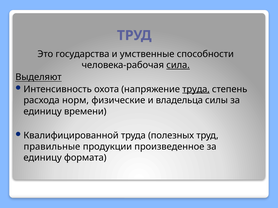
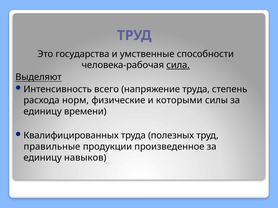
охота: охота -> всего
труда at (196, 89) underline: present -> none
владельца: владельца -> которыми
Квалифицированной: Квалифицированной -> Квалифицированных
формата: формата -> навыков
